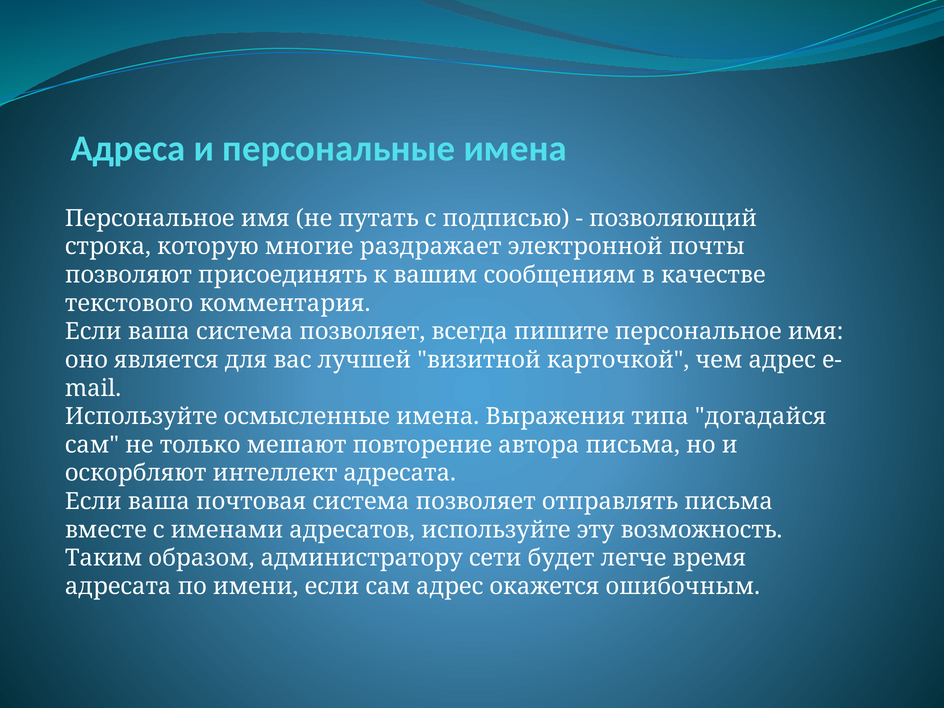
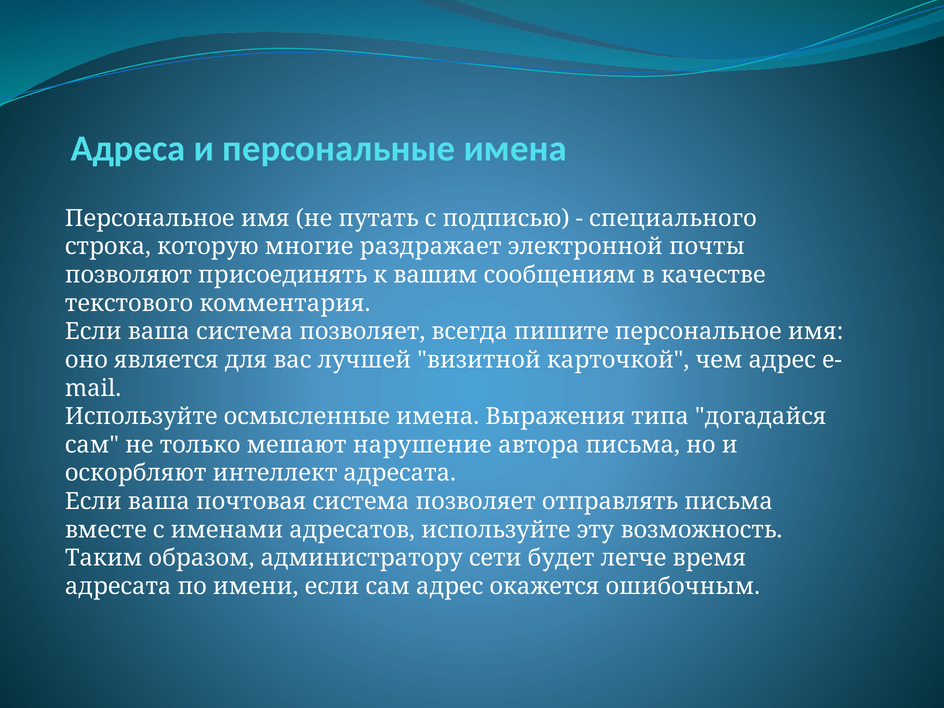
позволяющий: позволяющий -> специального
повторение: повторение -> нарушение
